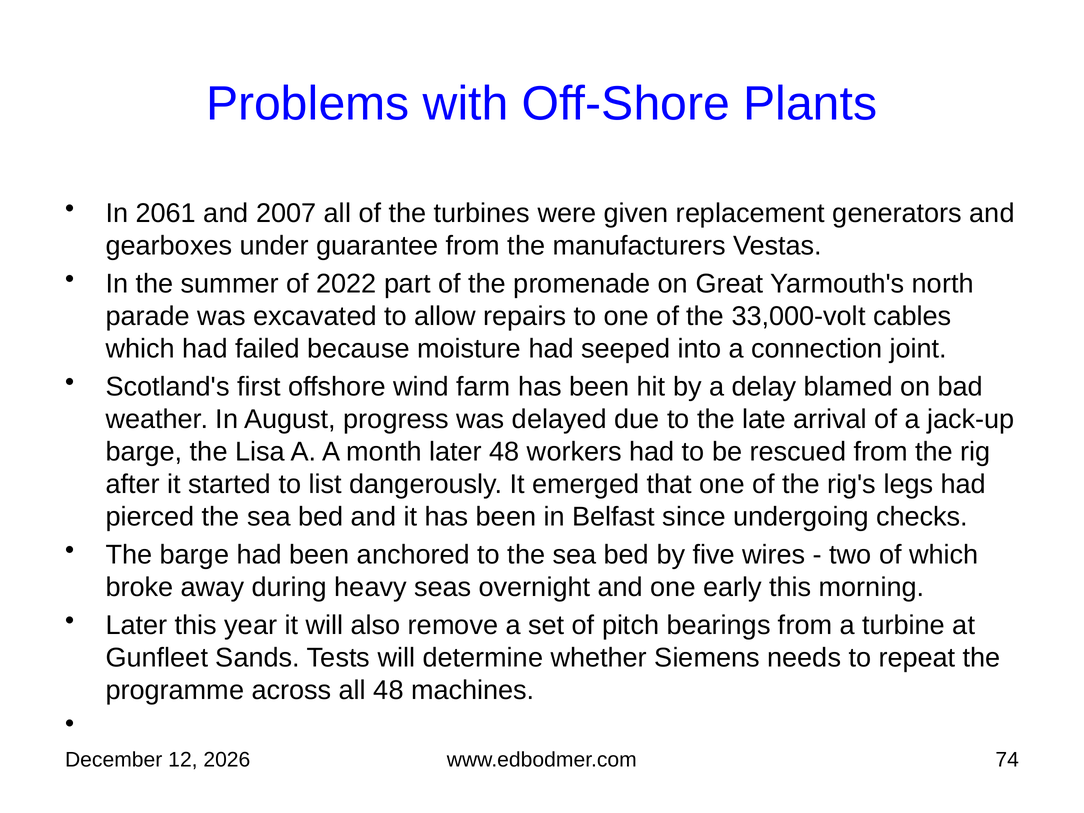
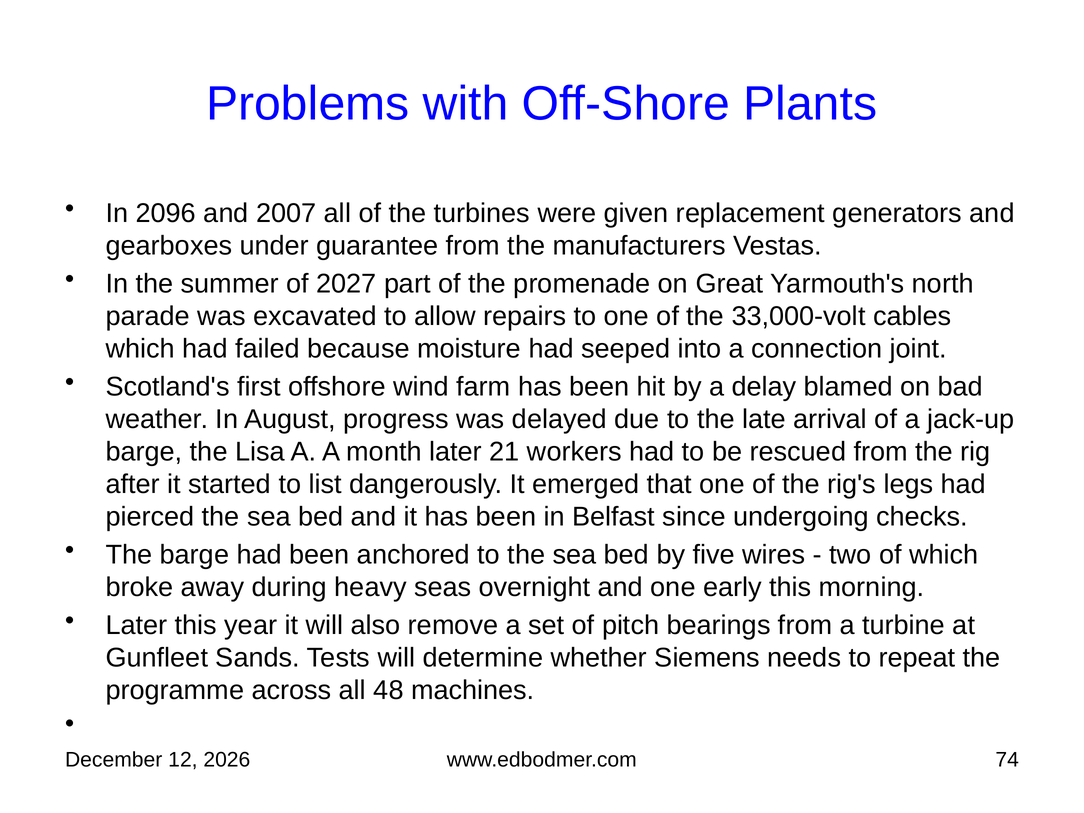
2061: 2061 -> 2096
2022: 2022 -> 2027
later 48: 48 -> 21
